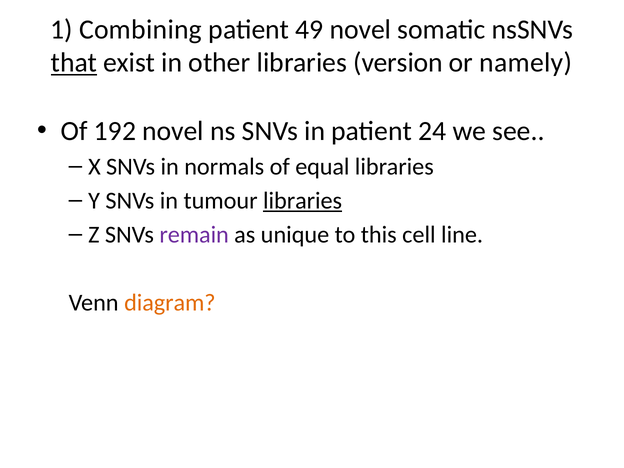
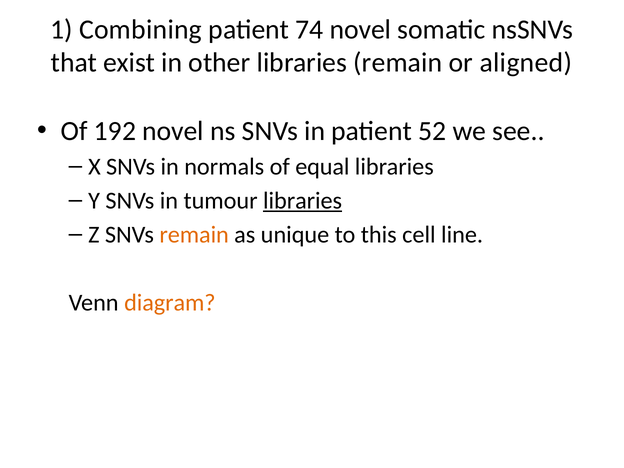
49: 49 -> 74
that underline: present -> none
libraries version: version -> remain
namely: namely -> aligned
24: 24 -> 52
remain at (194, 235) colour: purple -> orange
